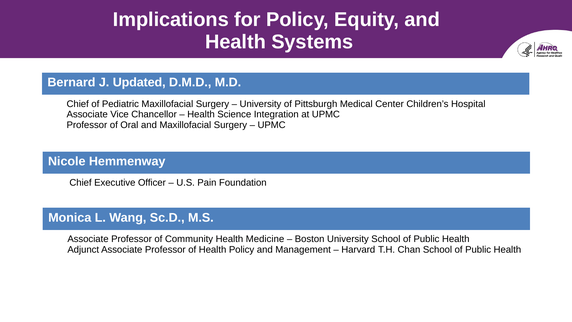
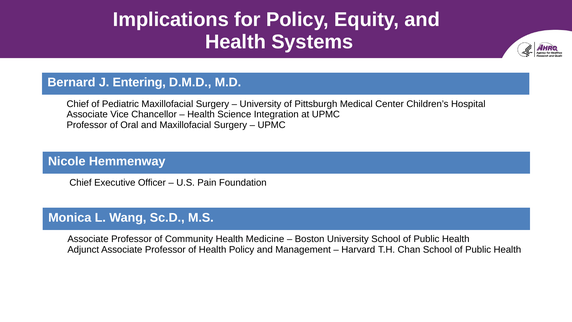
Updated: Updated -> Entering
